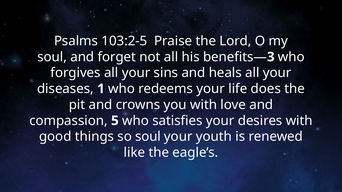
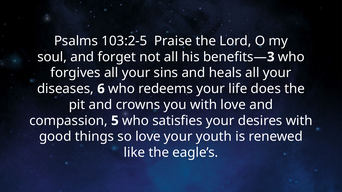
1: 1 -> 6
so soul: soul -> love
